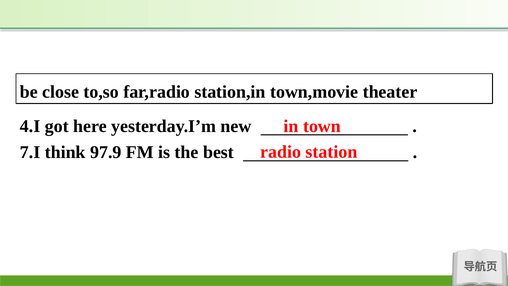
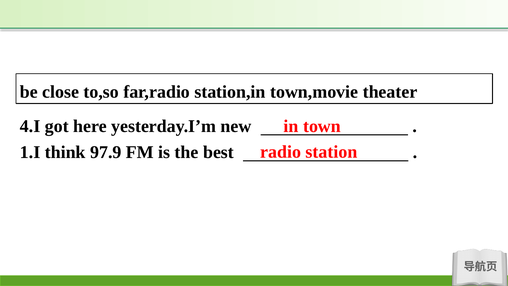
7.I: 7.I -> 1.I
